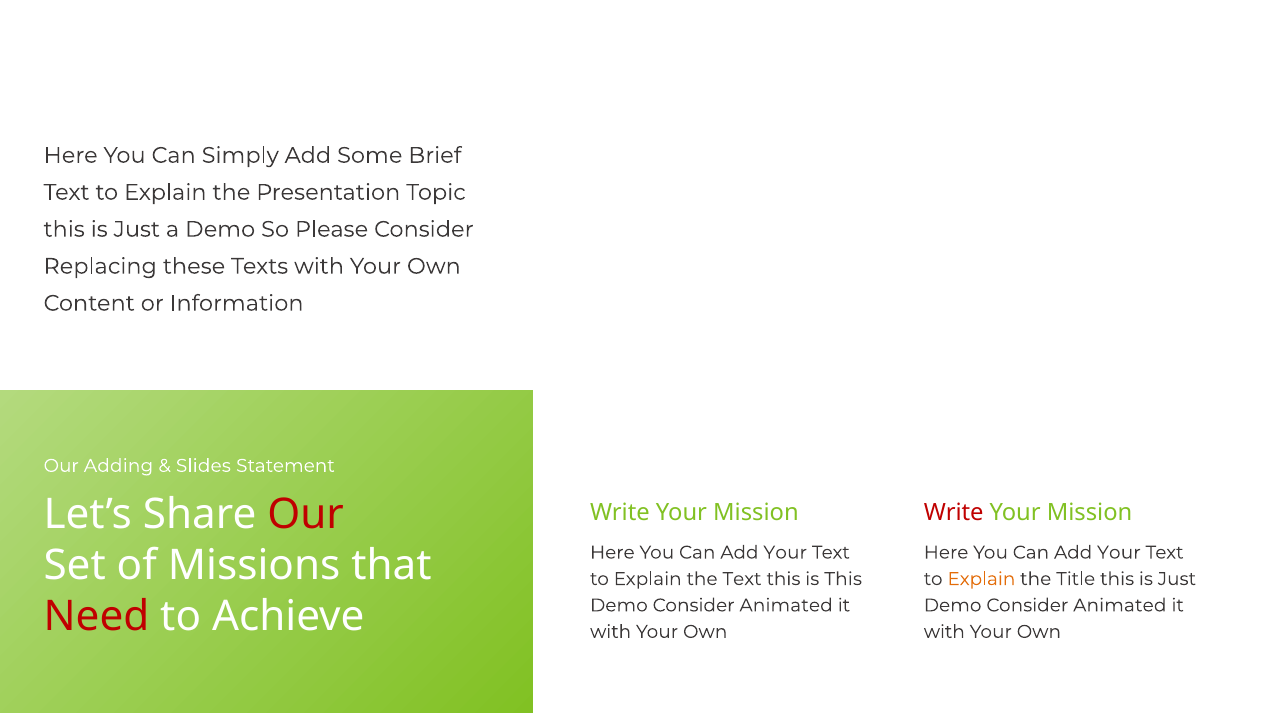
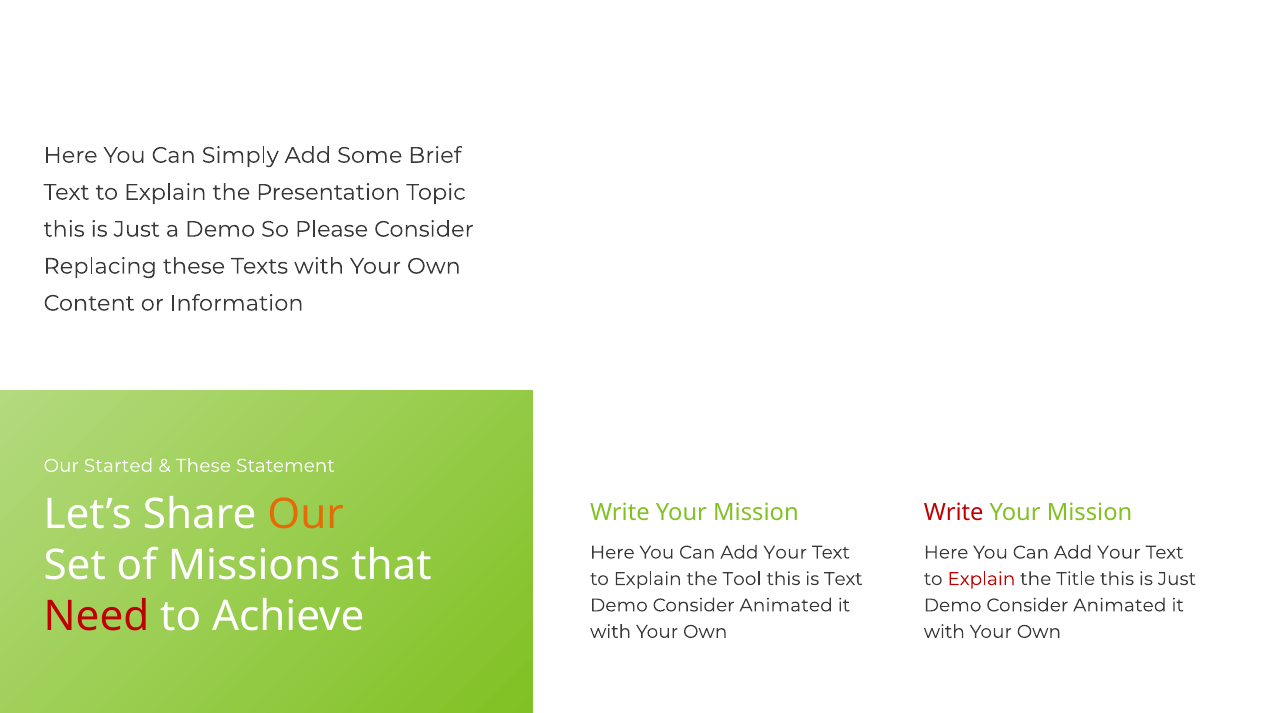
Adding: Adding -> Started
Slides at (203, 466): Slides -> These
Our at (306, 515) colour: red -> orange
Text at (742, 579): Text -> Tool
is This: This -> Text
Explain at (981, 579) colour: orange -> red
